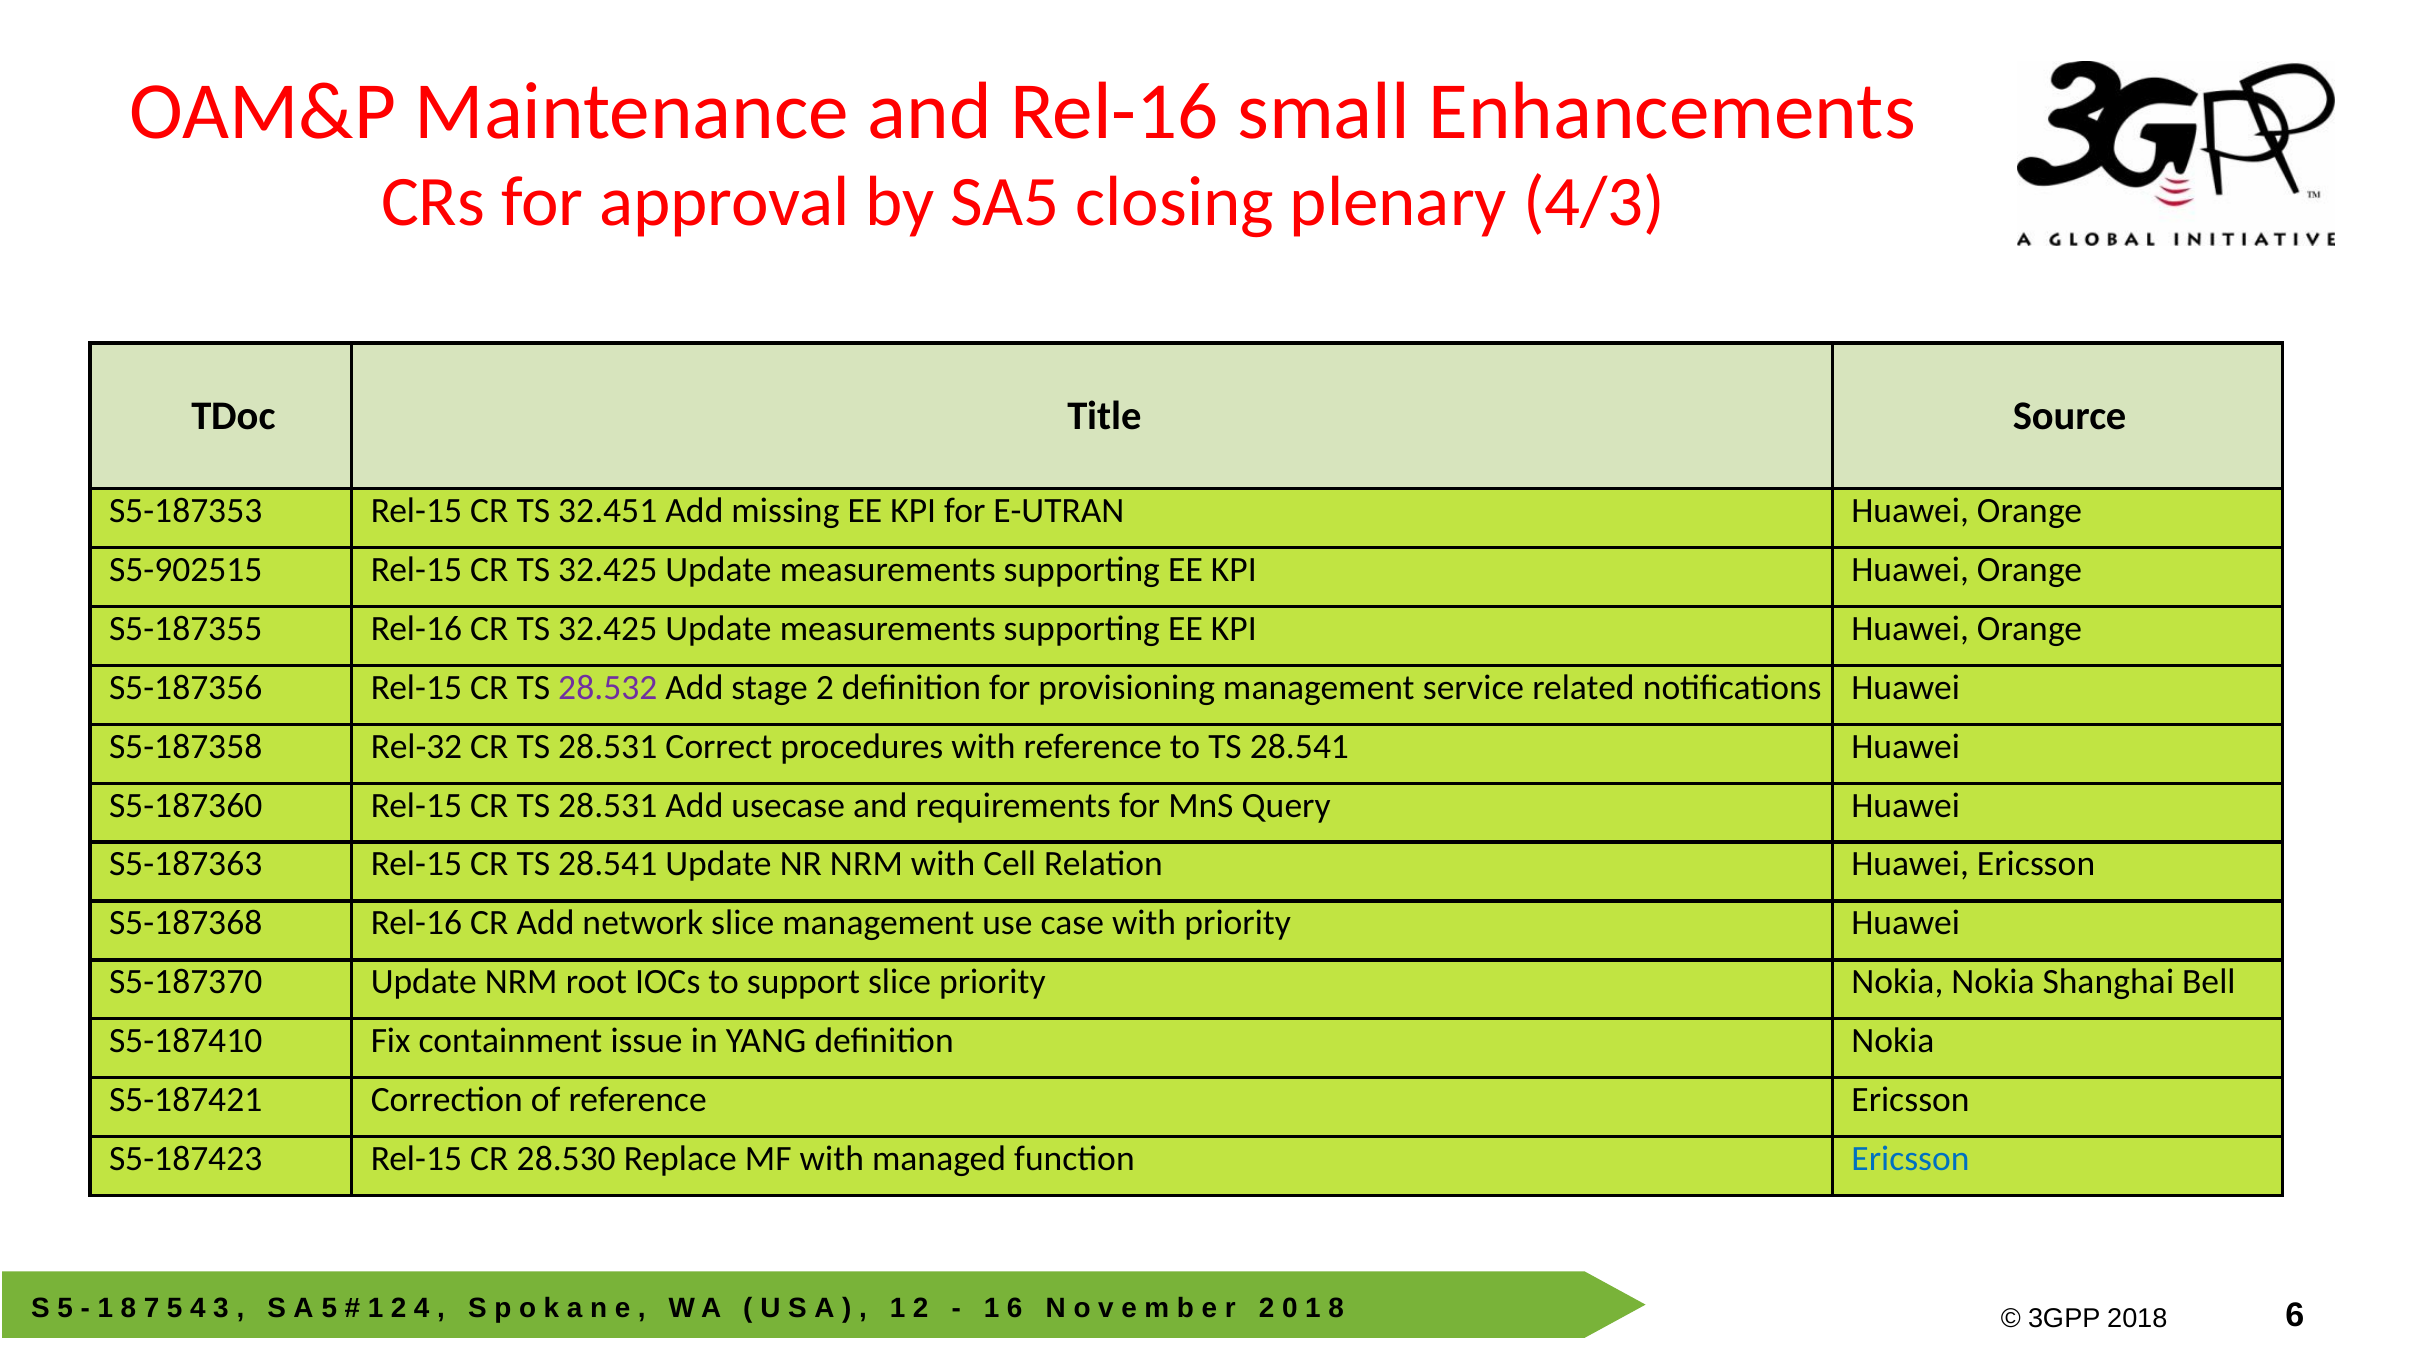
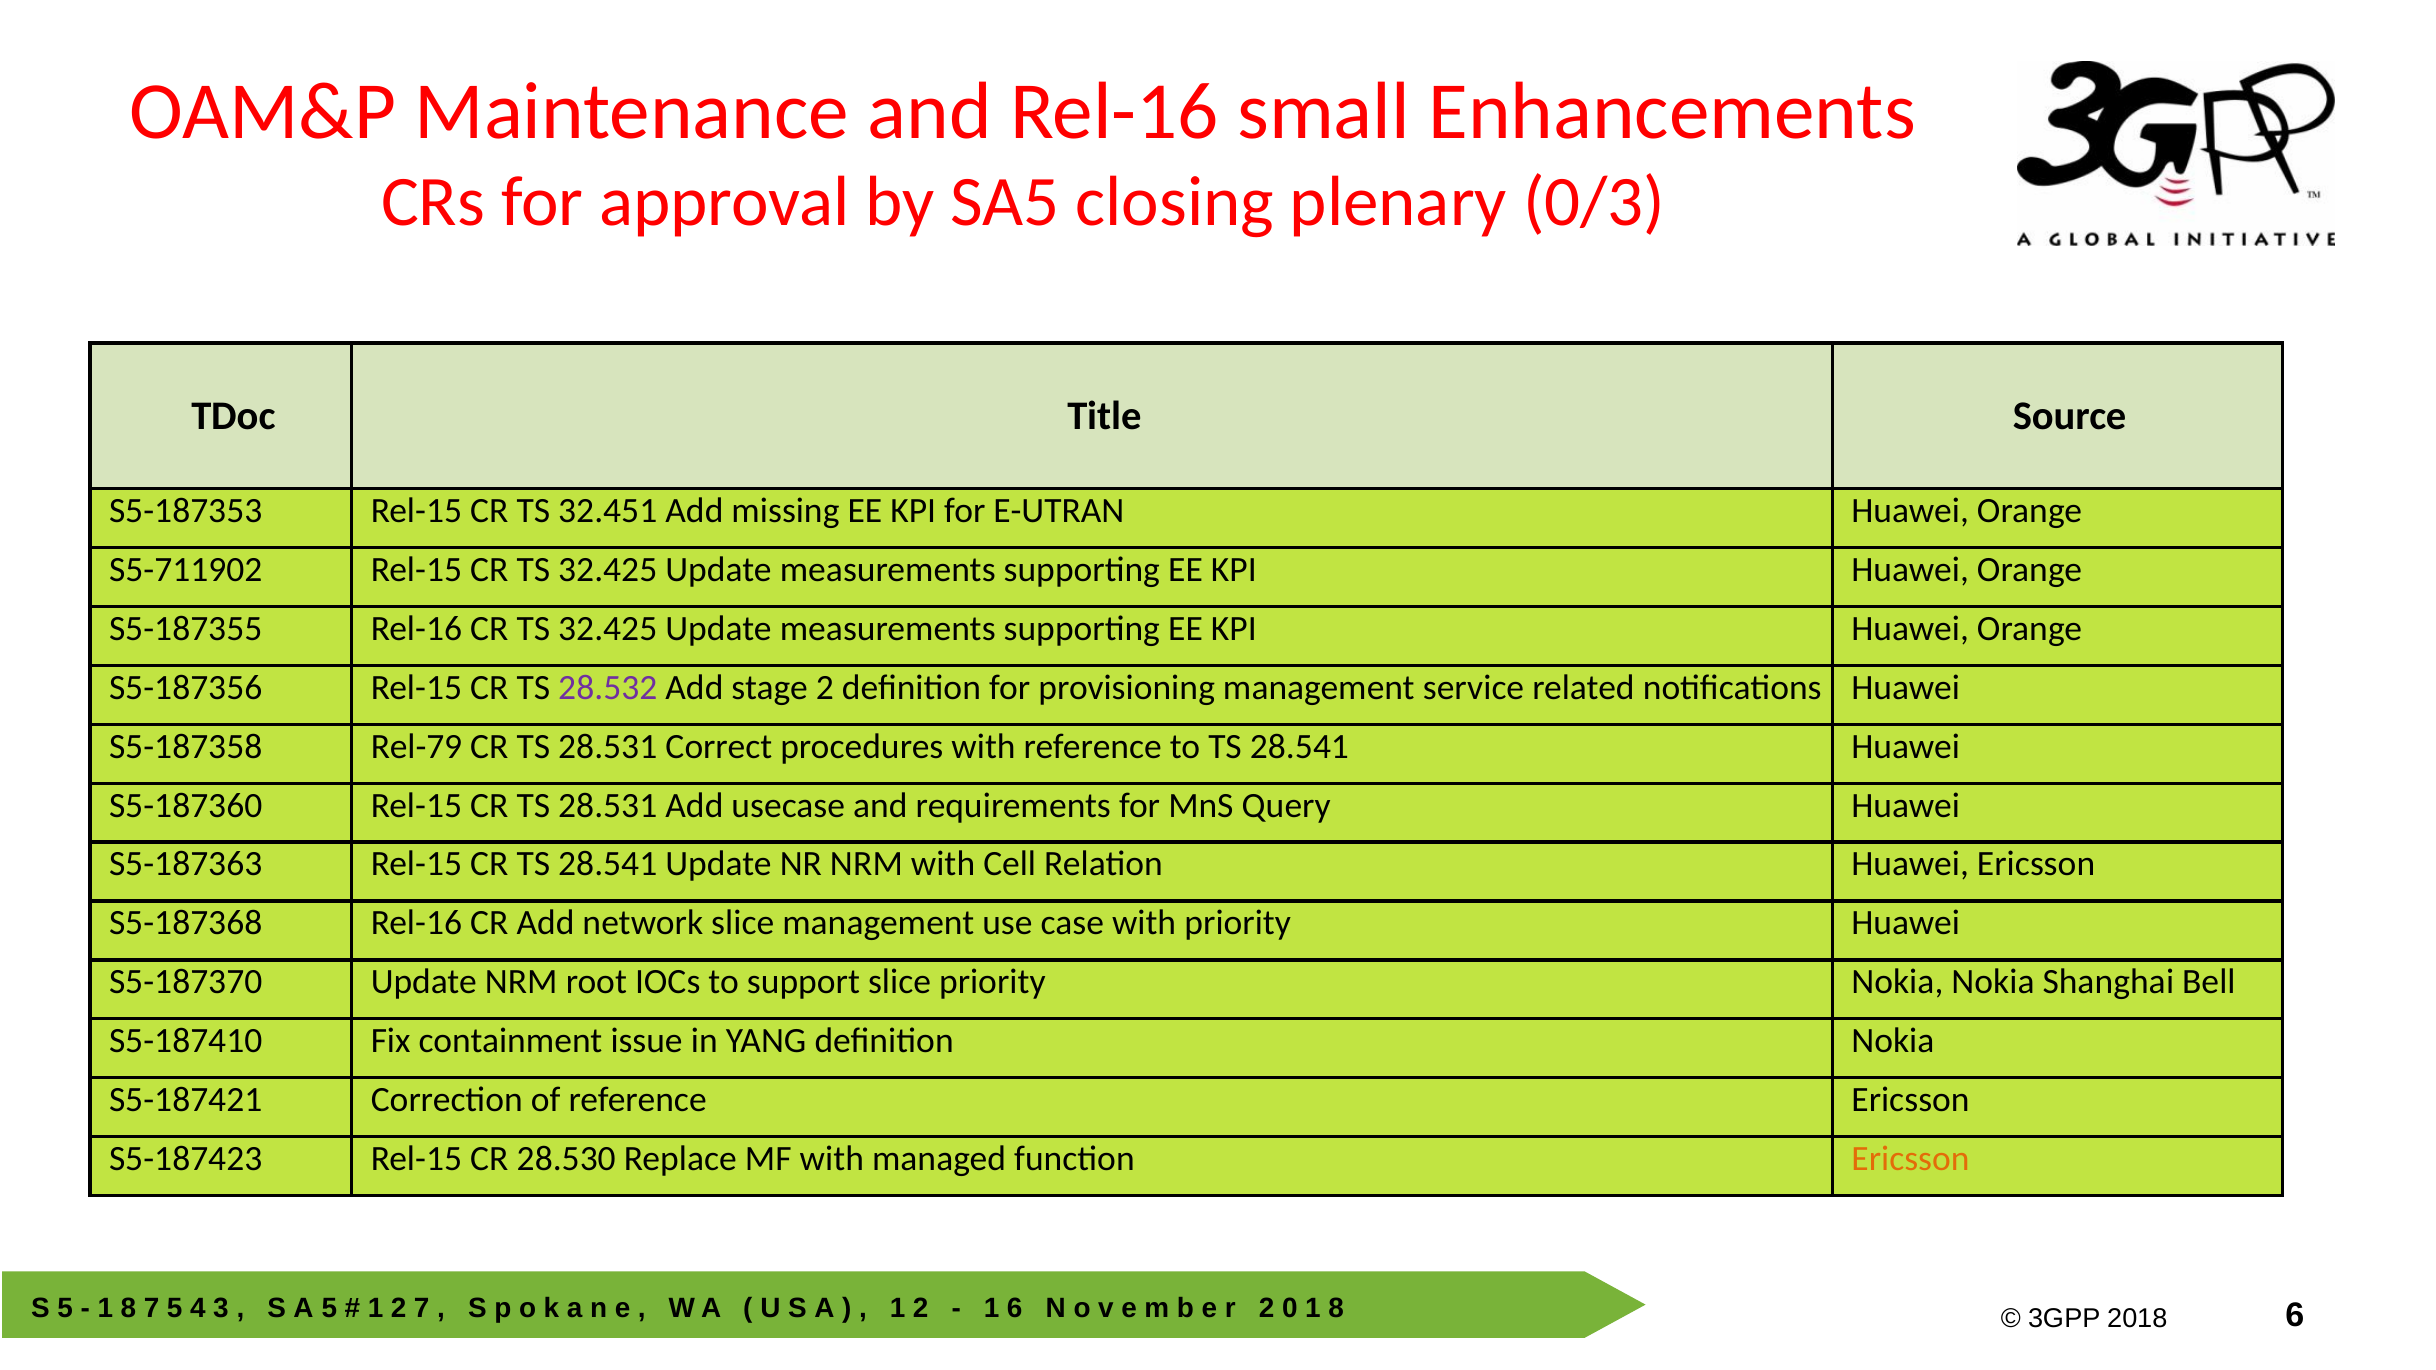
4/3: 4/3 -> 0/3
S5-902515: S5-902515 -> S5-711902
Rel-32: Rel-32 -> Rel-79
Ericsson at (1910, 1159) colour: blue -> orange
2 4: 4 -> 7
